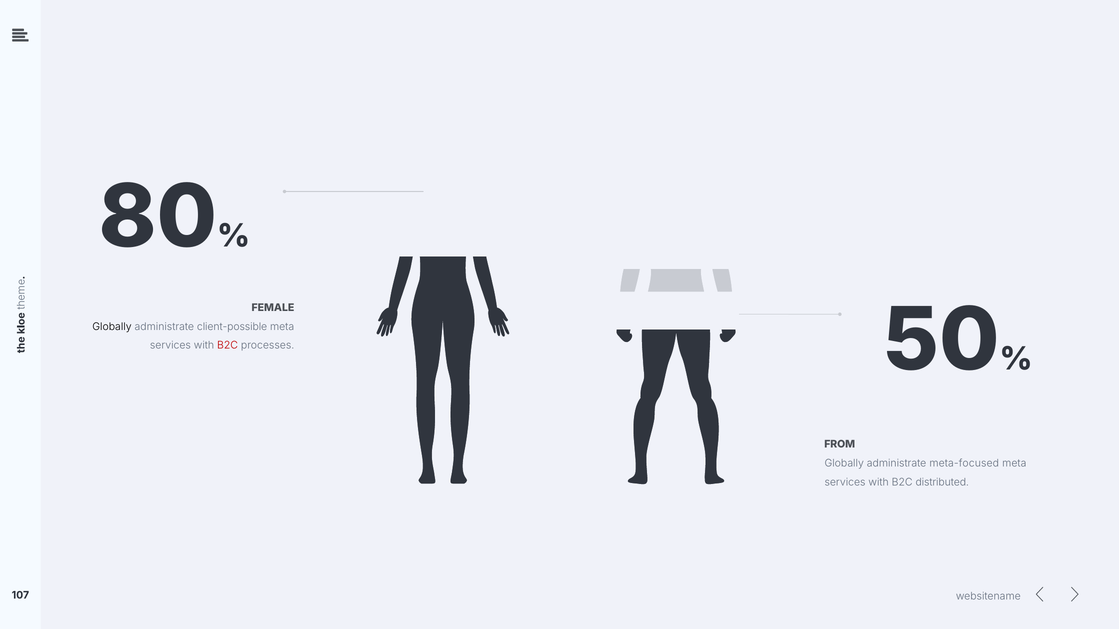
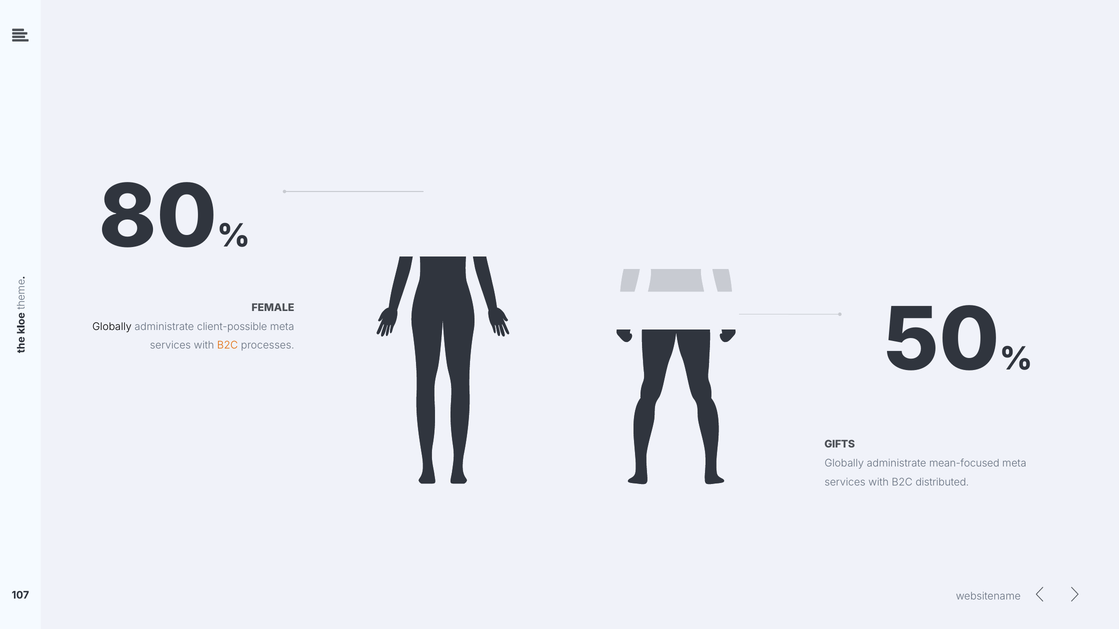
B2C at (228, 346) colour: red -> orange
FROM: FROM -> GIFTS
meta-focused: meta-focused -> mean-focused
